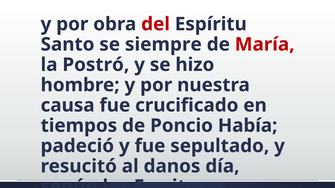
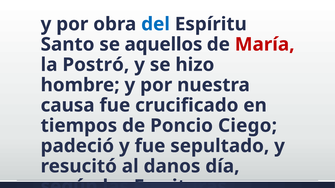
del colour: red -> blue
siempre: siempre -> aquellos
Había: Había -> Ciego
